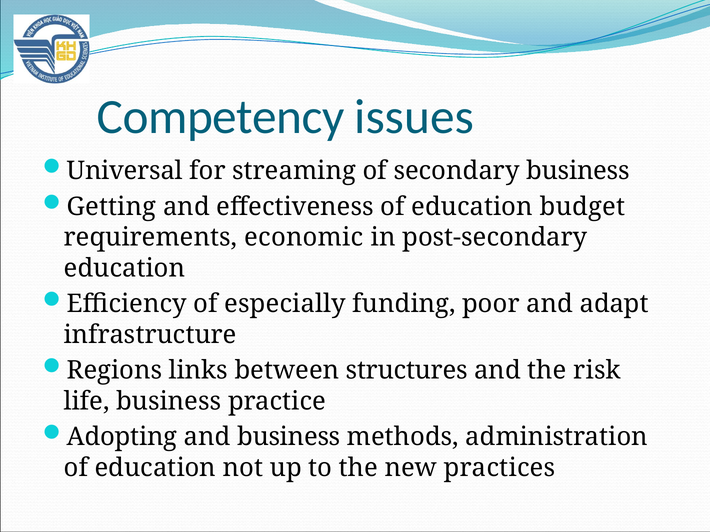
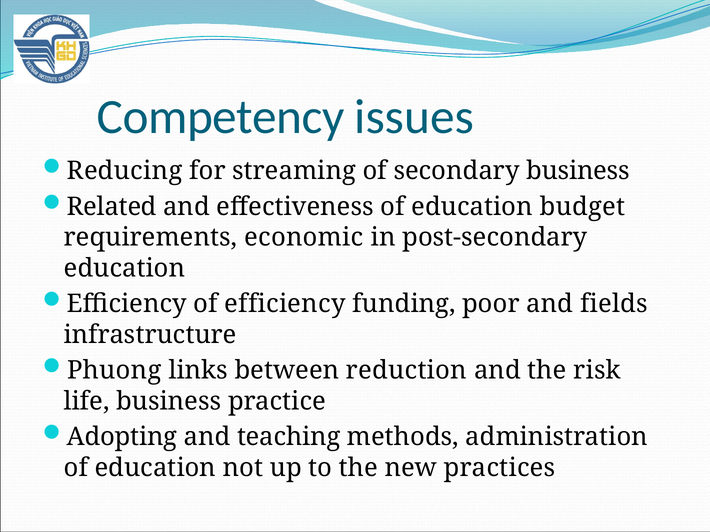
Universal: Universal -> Reducing
Getting: Getting -> Related
of especially: especially -> efficiency
adapt: adapt -> fields
Regions: Regions -> Phuong
structures: structures -> reduction
and business: business -> teaching
